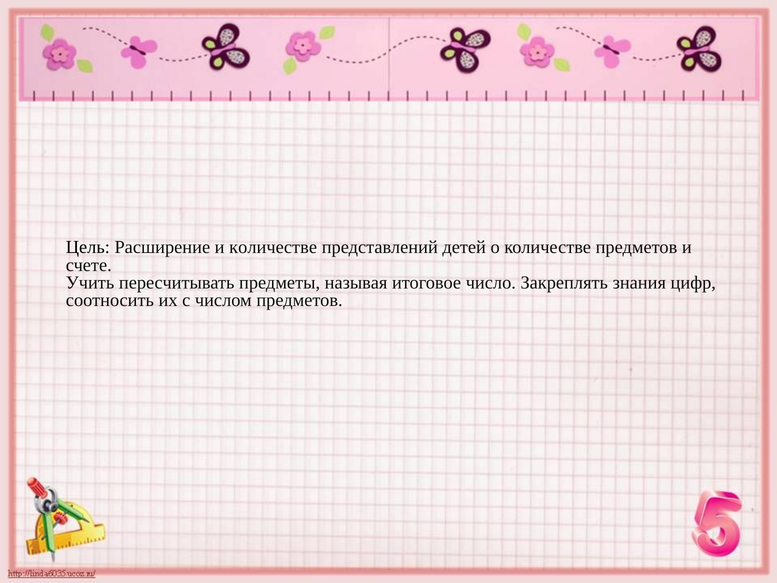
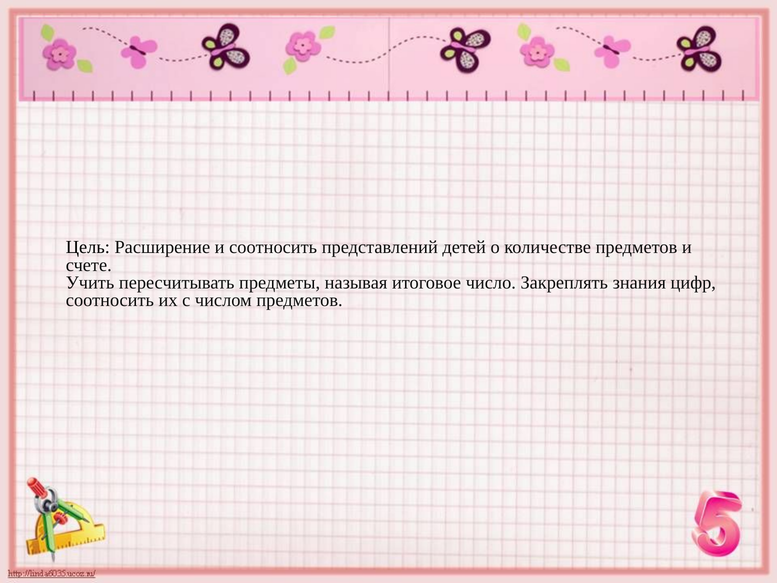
и количестве: количестве -> соотносить
